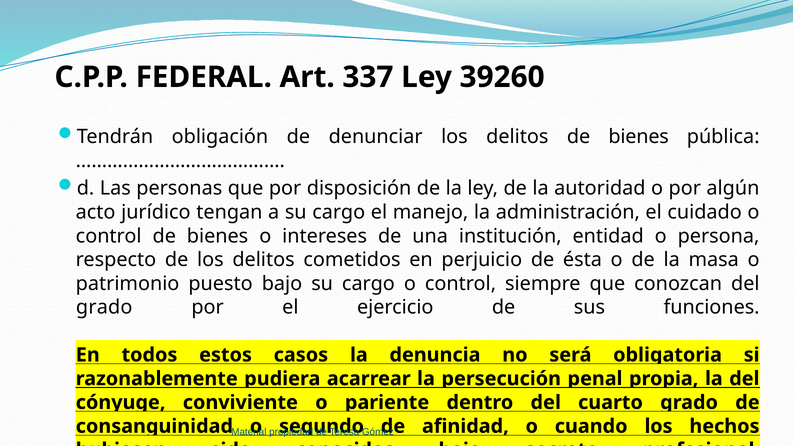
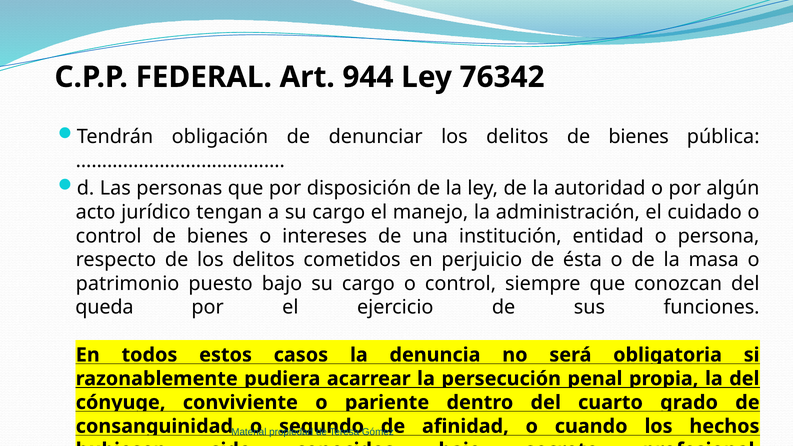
337: 337 -> 944
39260: 39260 -> 76342
grado at (104, 307): grado -> queda
